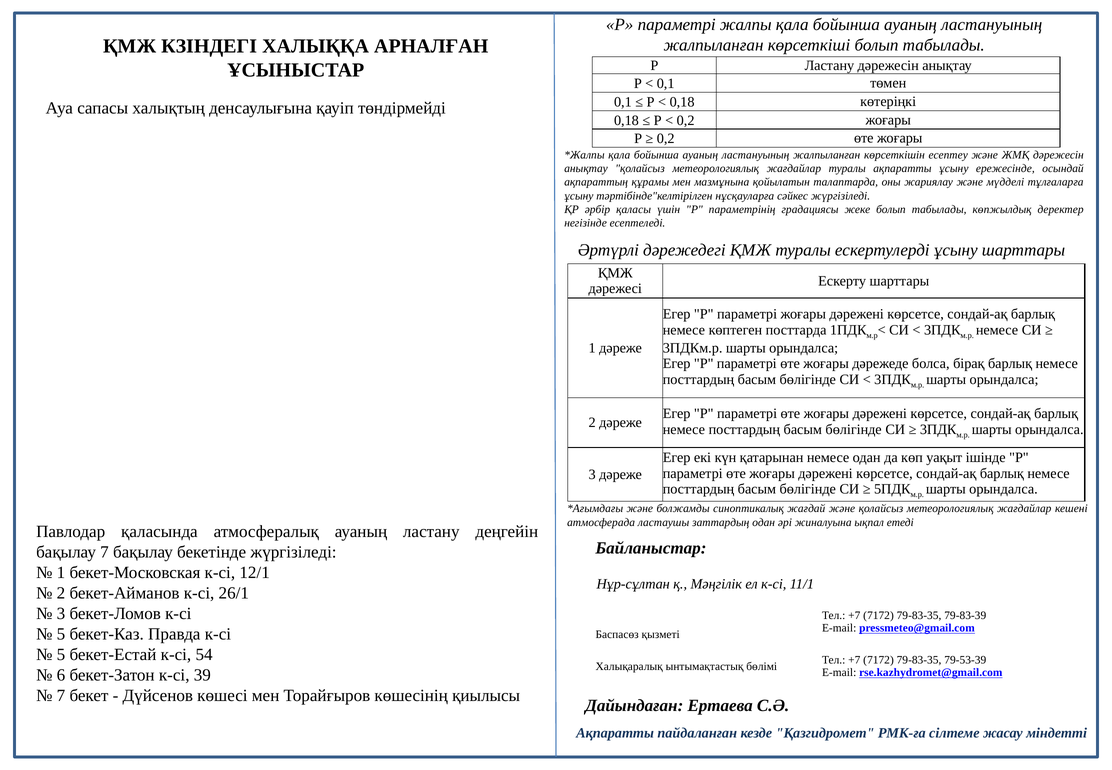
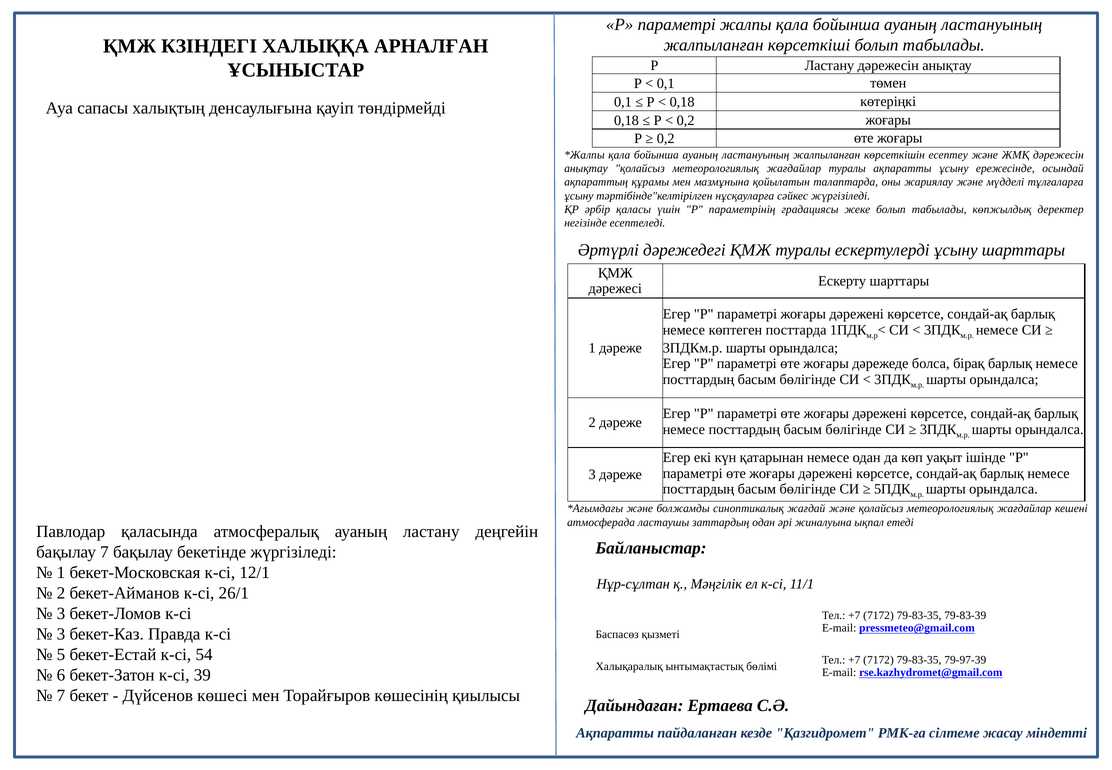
5 at (61, 634): 5 -> 3
79-53-39: 79-53-39 -> 79-97-39
